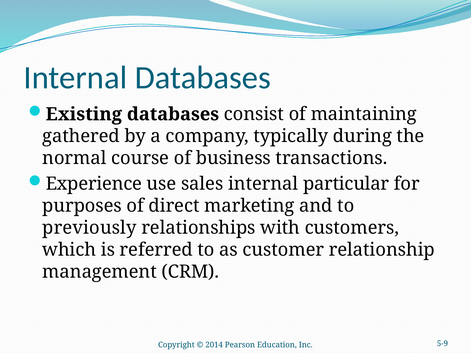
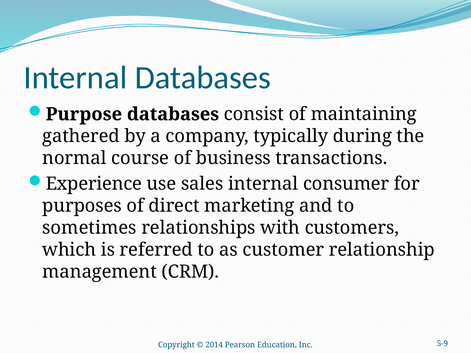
Existing: Existing -> Purpose
particular: particular -> consumer
previously: previously -> sometimes
